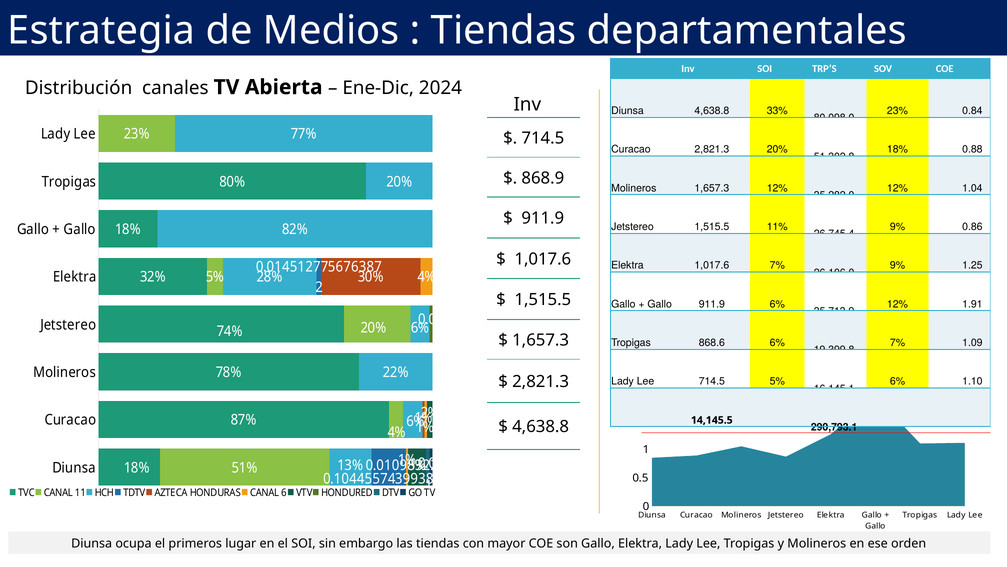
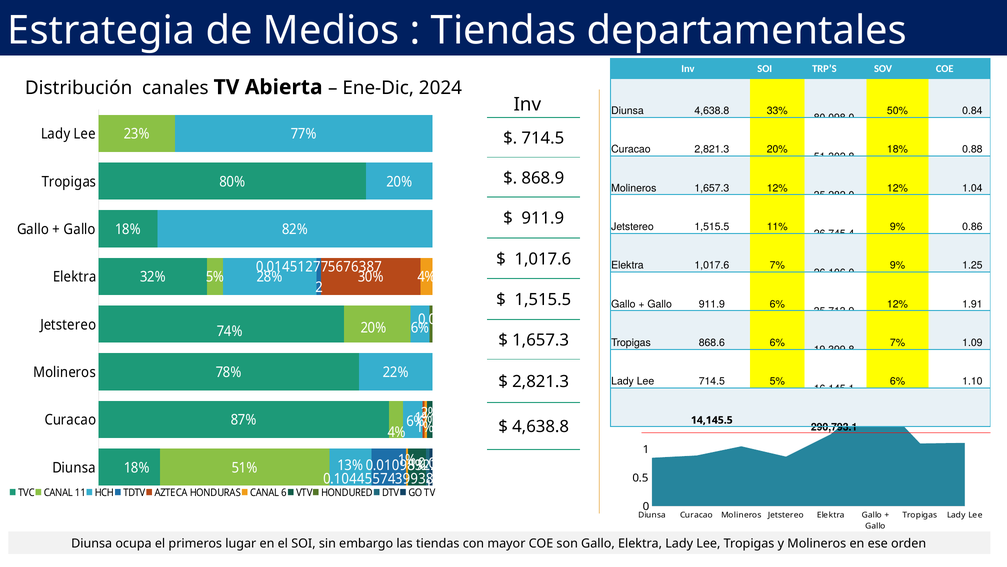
23% at (897, 111): 23% -> 50%
